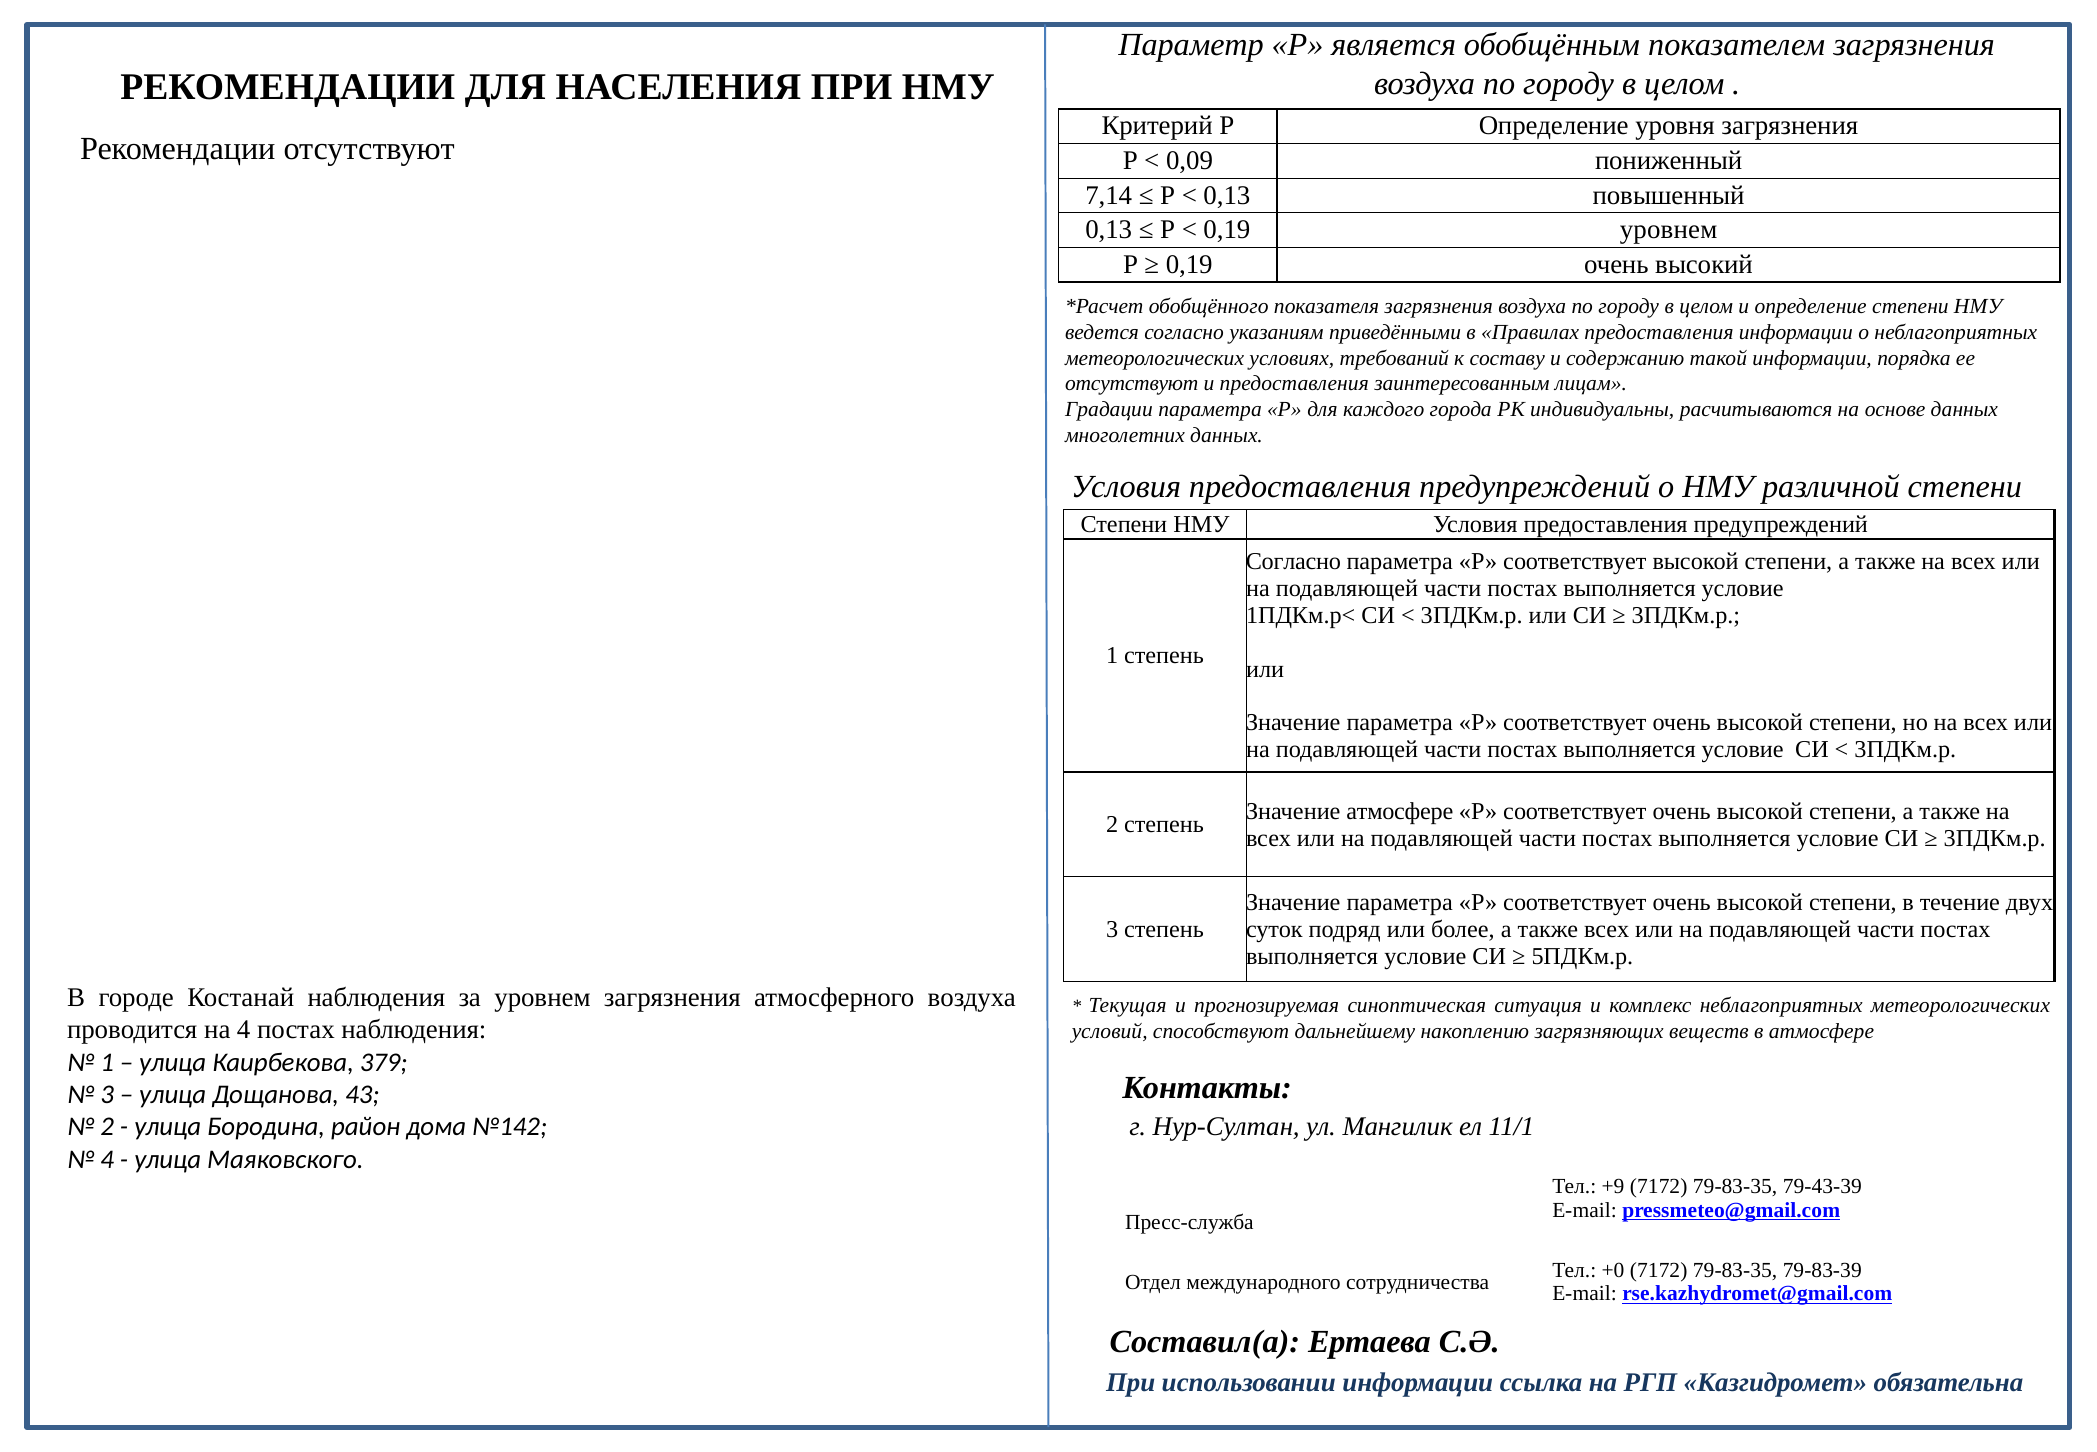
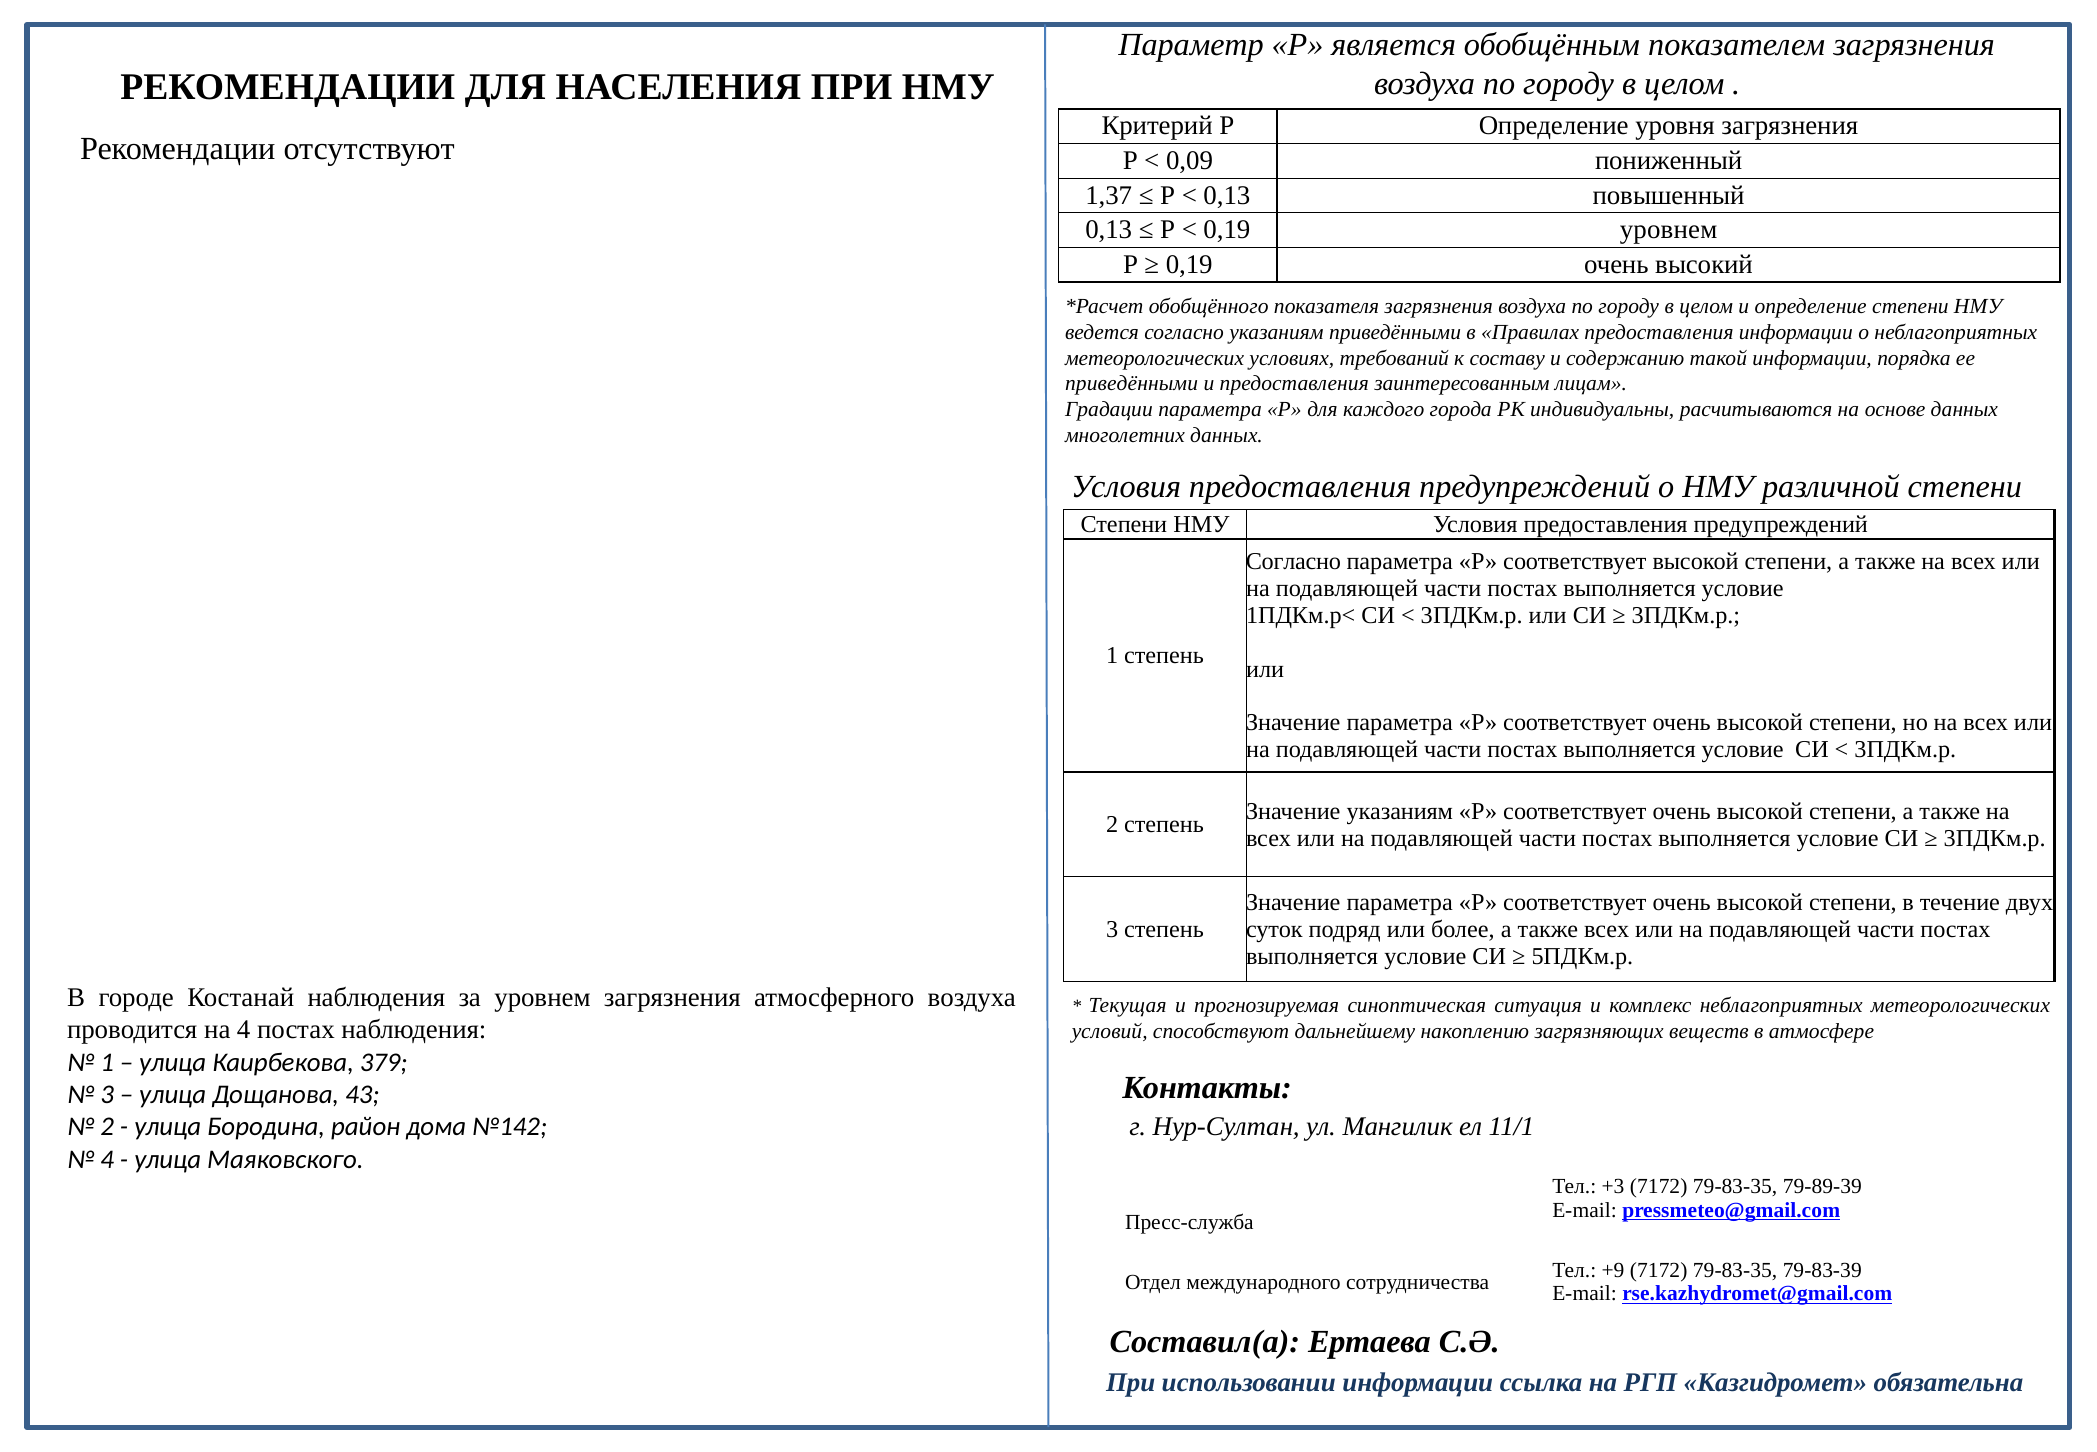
7,14: 7,14 -> 1,37
отсутствуют at (1132, 384): отсутствуют -> приведёнными
Значение атмосфере: атмосфере -> указаниям
+9: +9 -> +3
79-43-39: 79-43-39 -> 79-89-39
+0: +0 -> +9
